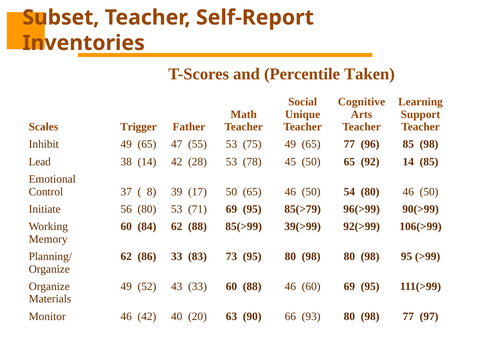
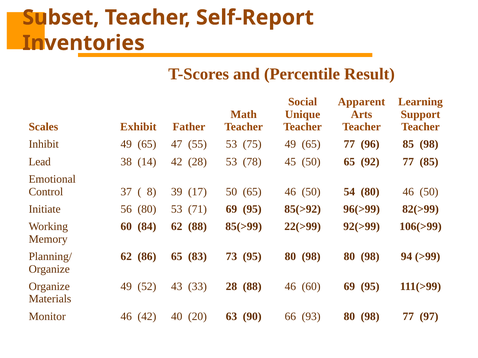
Taken: Taken -> Result
Cognitive: Cognitive -> Apparent
Trigger: Trigger -> Exhibit
92 14: 14 -> 77
85(>79: 85(>79 -> 85(>92
90(>99: 90(>99 -> 82(>99
39(>99: 39(>99 -> 22(>99
86 33: 33 -> 65
98 95: 95 -> 94
33 60: 60 -> 28
